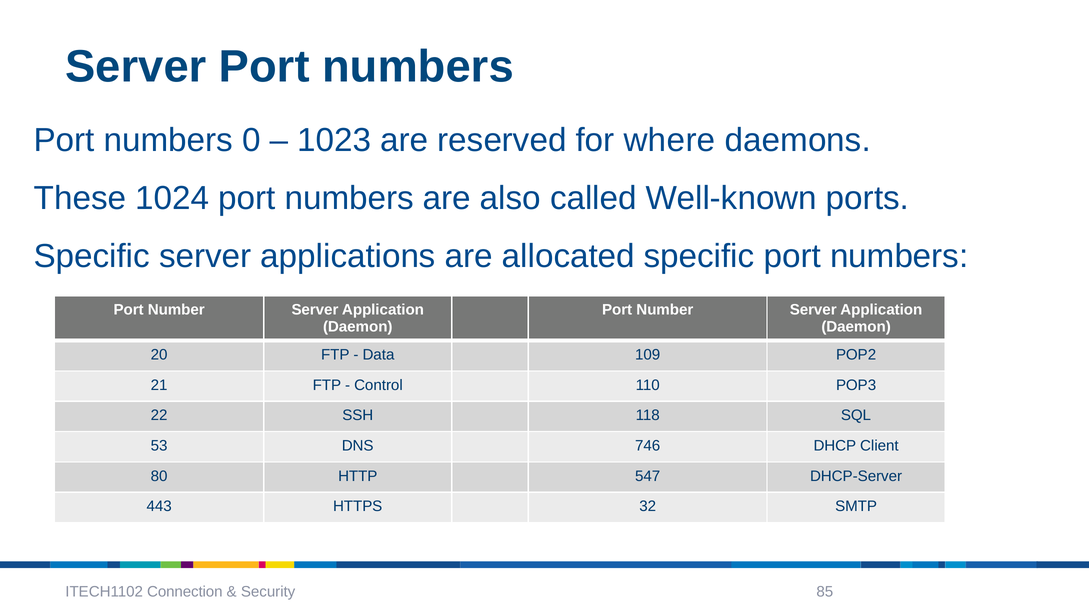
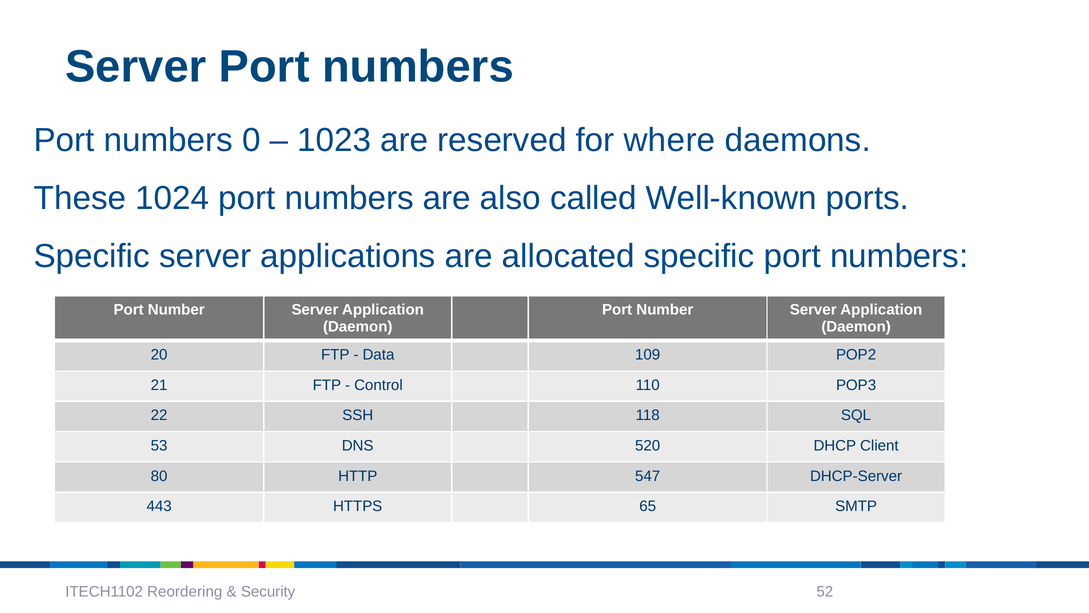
746: 746 -> 520
32: 32 -> 65
Connection: Connection -> Reordering
85: 85 -> 52
